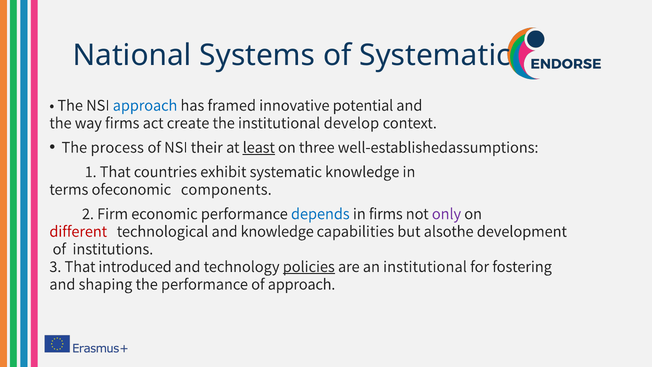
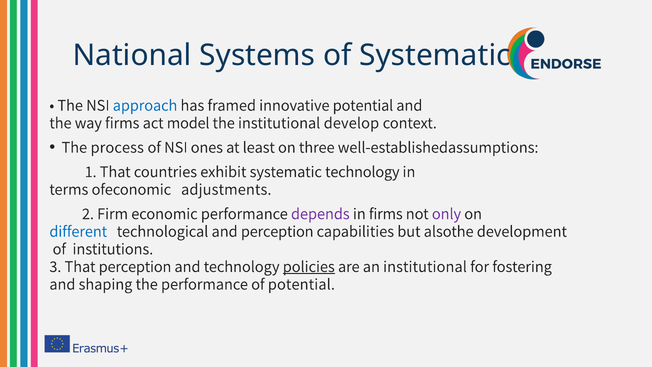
create: create -> model
their: their -> ones
least underline: present -> none
systematic knowledge: knowledge -> technology
components: components -> adjustments
depends colour: blue -> purple
different colour: red -> blue
and knowledge: knowledge -> perception
That introduced: introduced -> perception
of approach: approach -> potential
